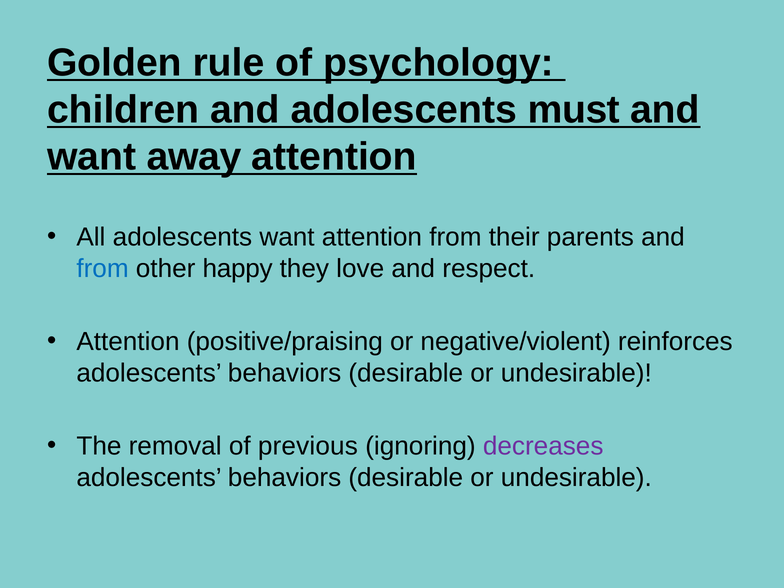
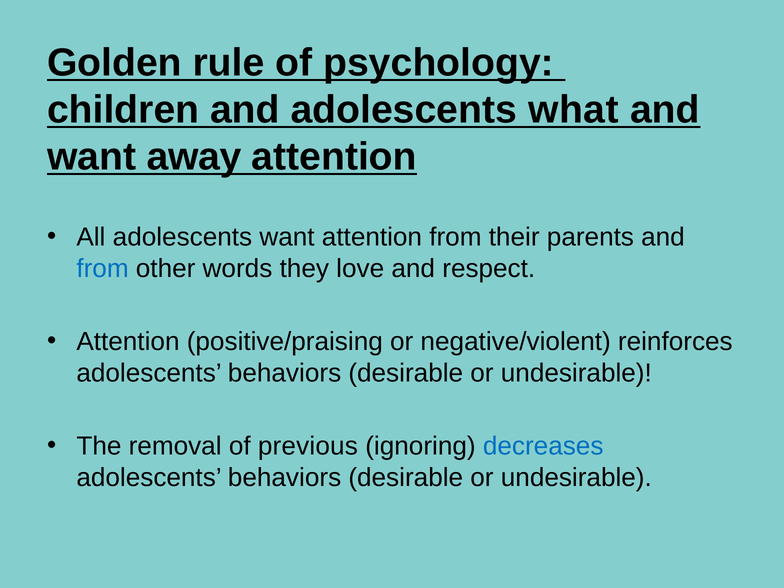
must: must -> what
happy: happy -> words
decreases colour: purple -> blue
